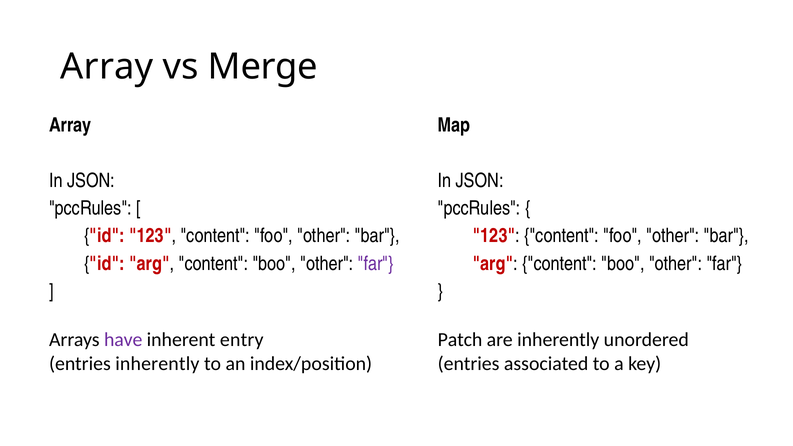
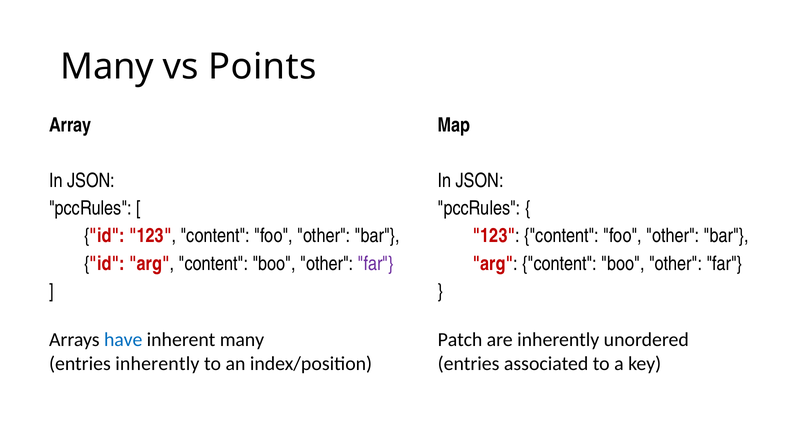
Array at (107, 67): Array -> Many
Merge: Merge -> Points
have colour: purple -> blue
inherent entry: entry -> many
